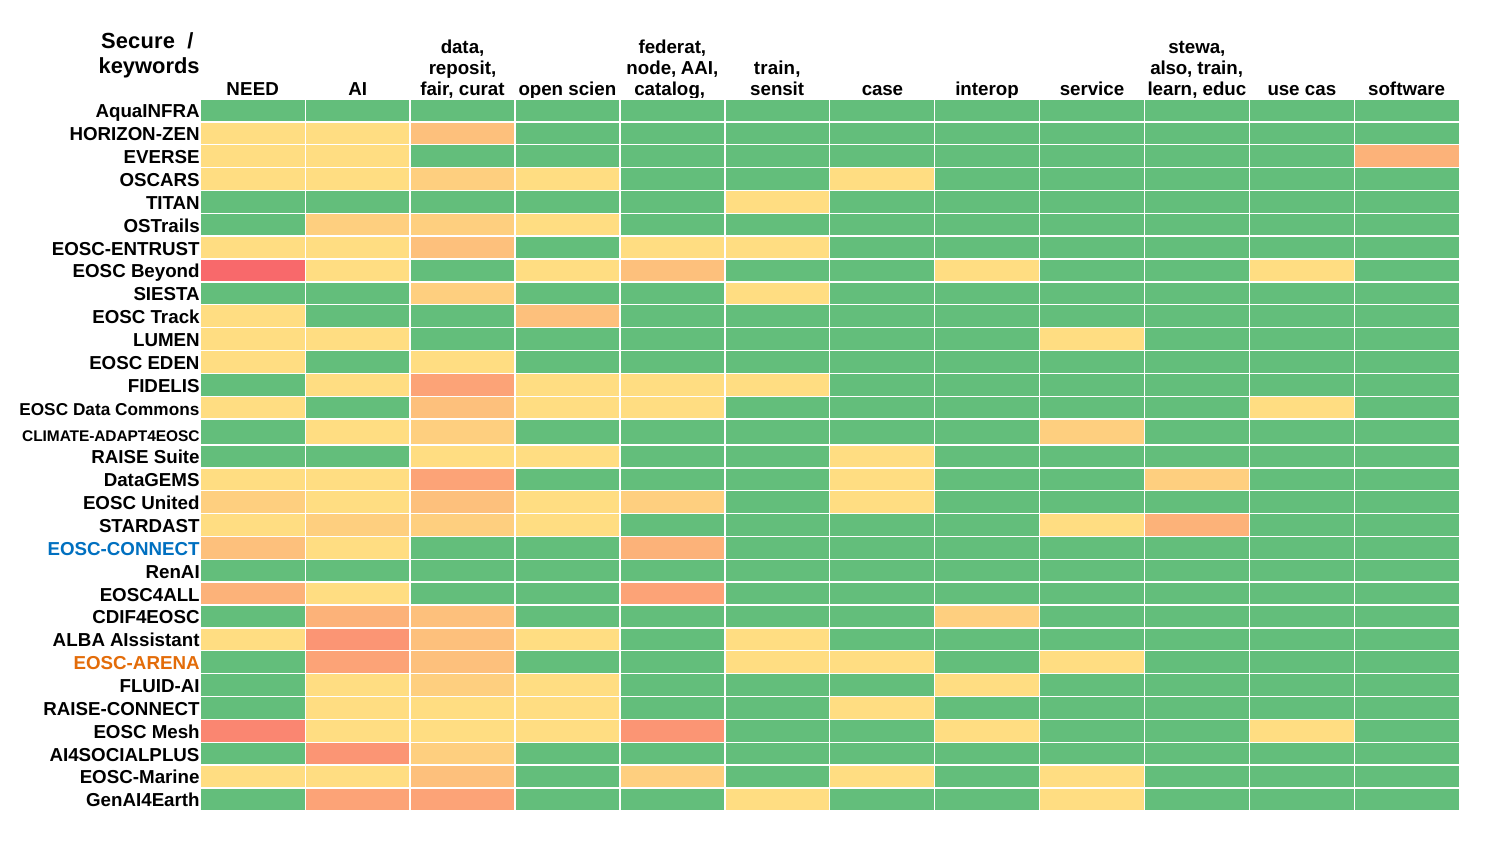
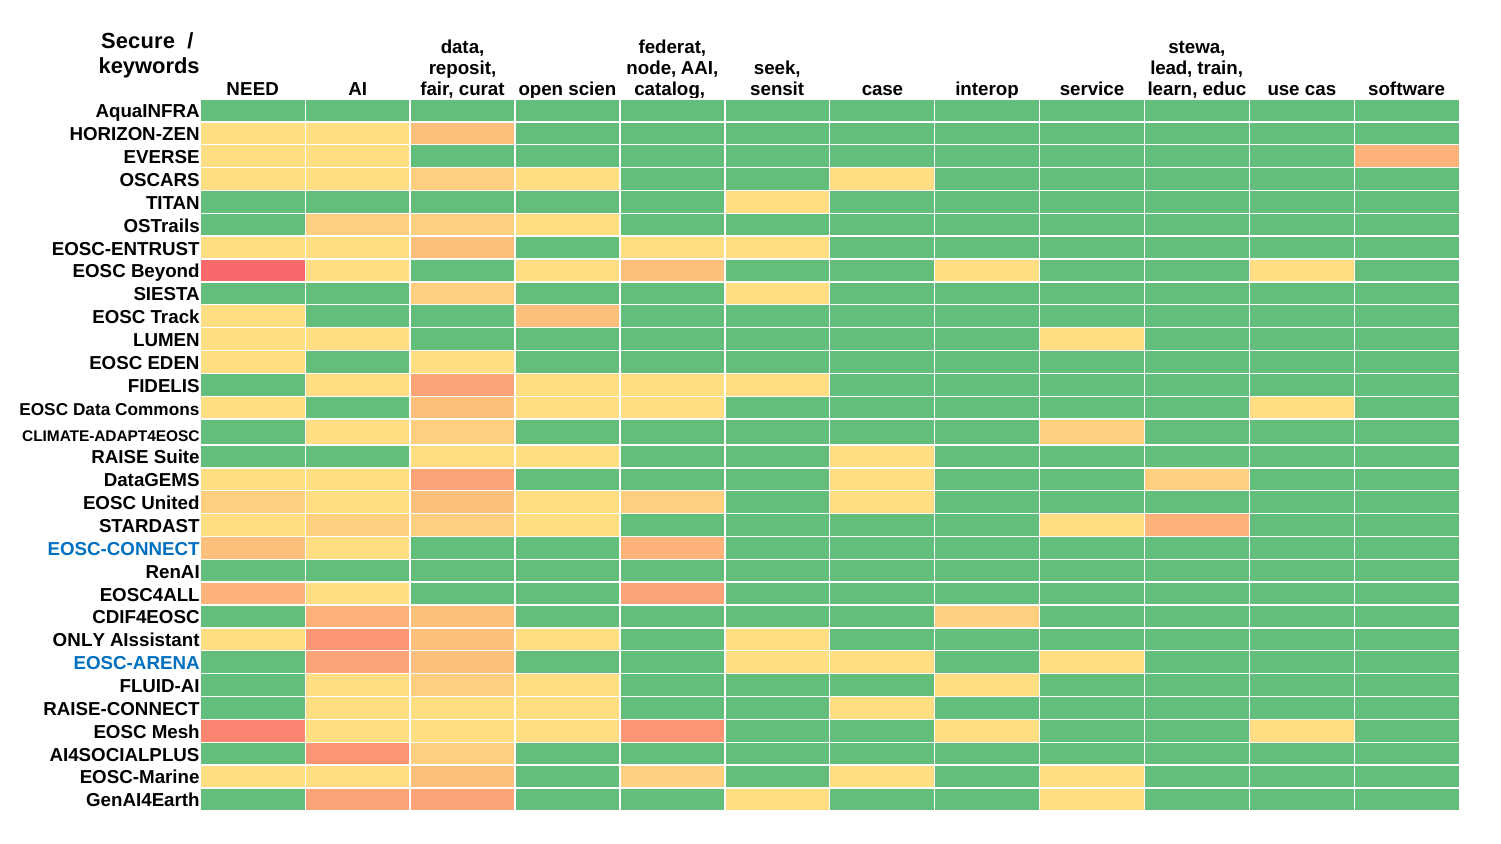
train at (777, 68): train -> seek
also: also -> lead
ALBA: ALBA -> ONLY
EOSC-ARENA colour: orange -> blue
